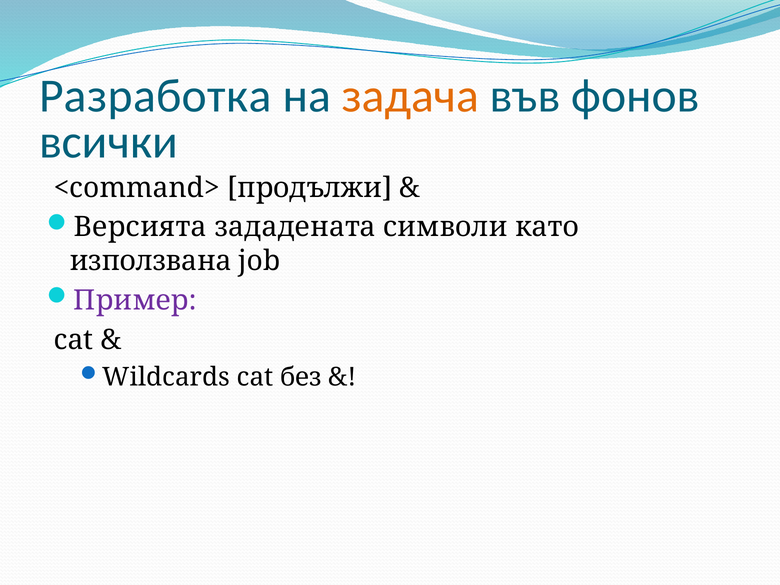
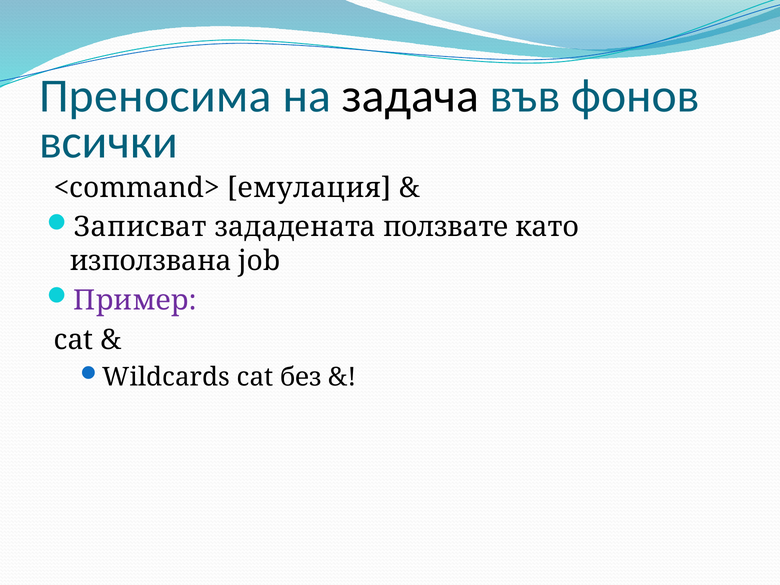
Разработка: Разработка -> Преносима
задача colour: orange -> black
продължи: продължи -> емулация
Версията: Версията -> Записват
символи: символи -> ползвате
